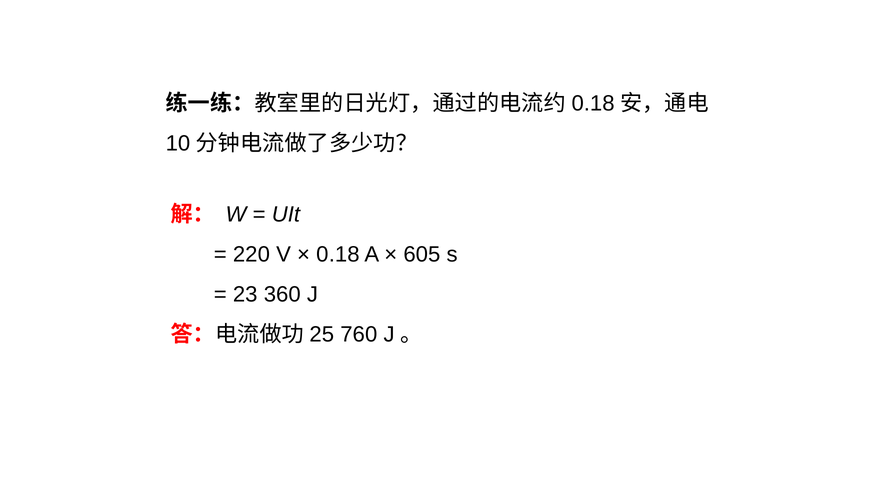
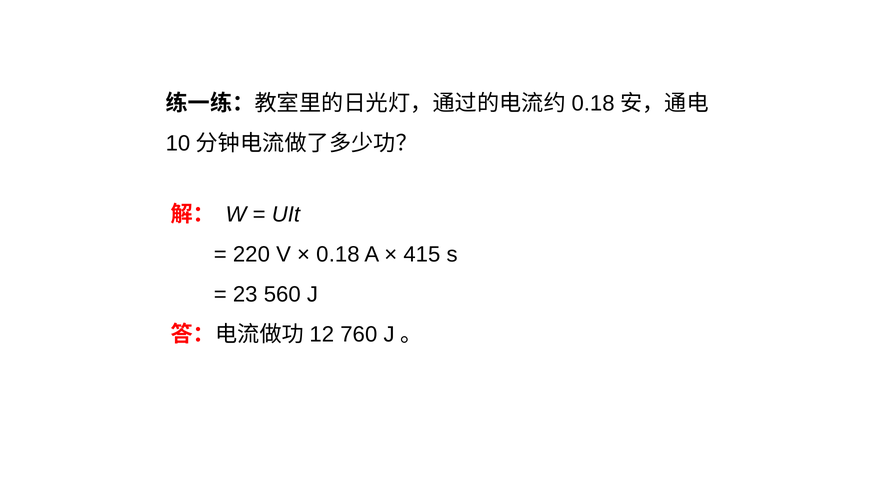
605: 605 -> 415
360: 360 -> 560
25: 25 -> 12
